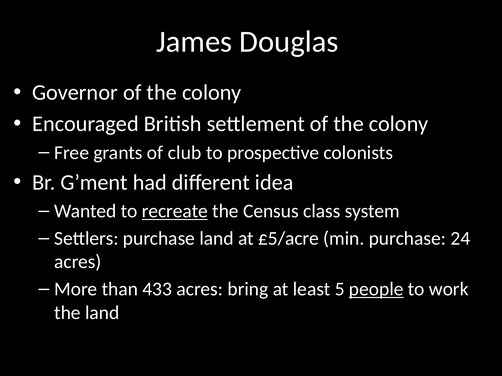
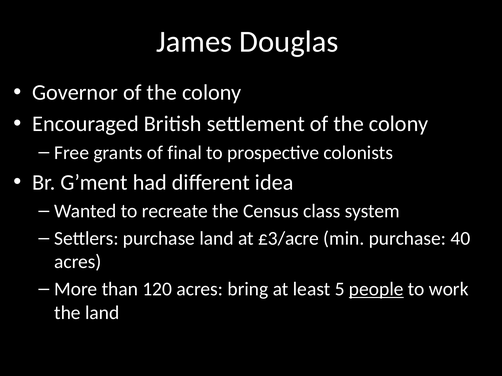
club: club -> final
recreate underline: present -> none
£5/acre: £5/acre -> £3/acre
24: 24 -> 40
433: 433 -> 120
